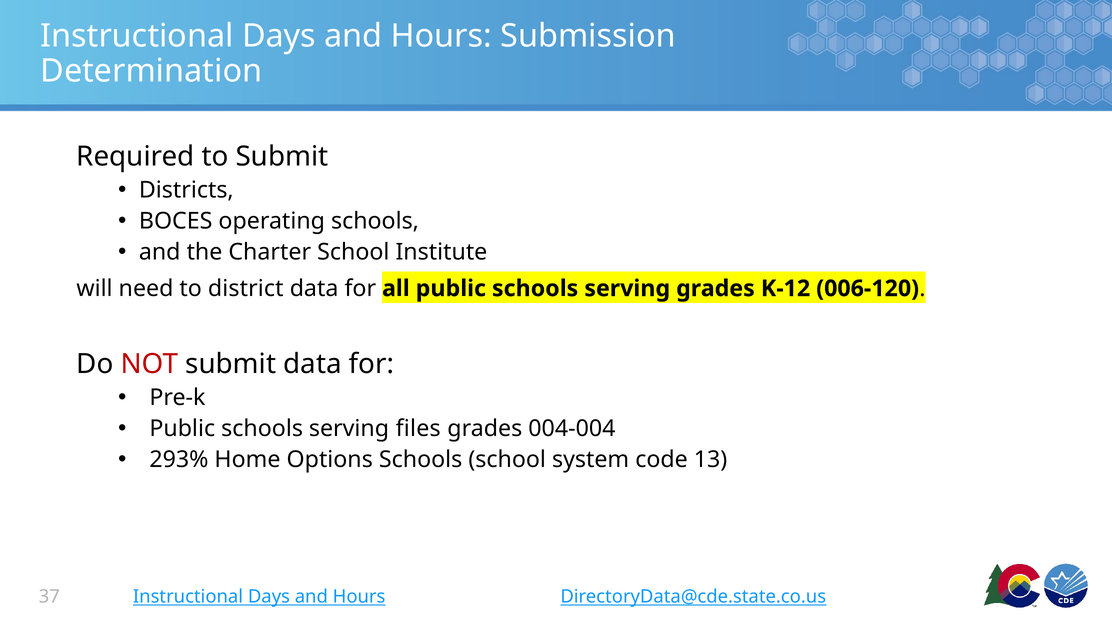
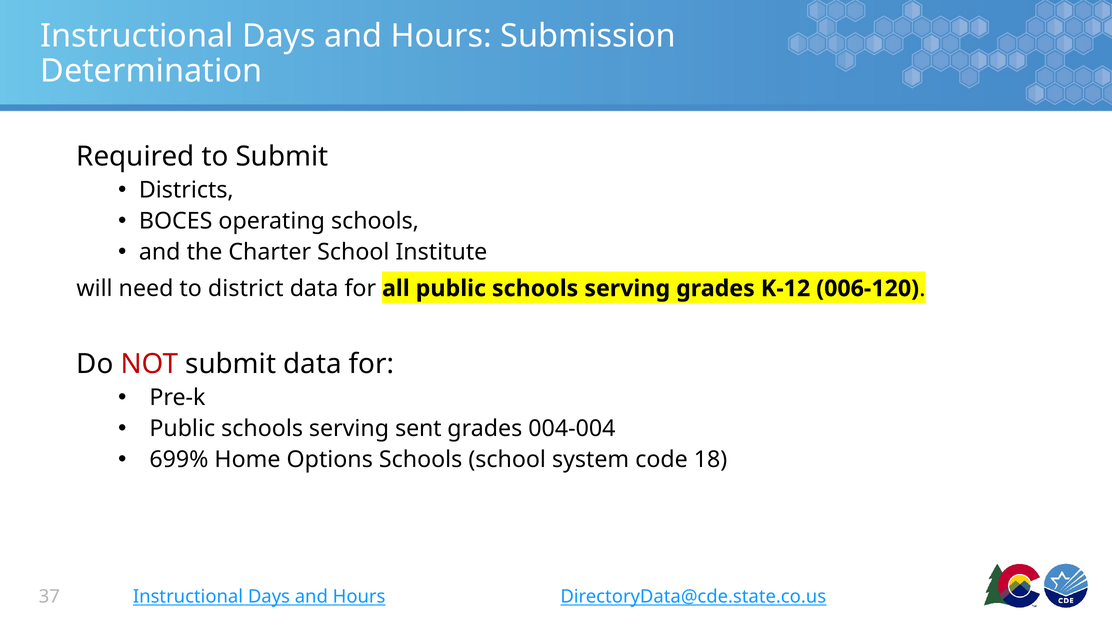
files: files -> sent
293%: 293% -> 699%
13: 13 -> 18
